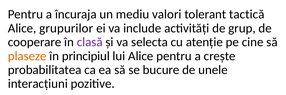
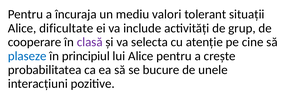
tactică: tactică -> situații
grupurilor: grupurilor -> dificultate
plaseze colour: orange -> blue
